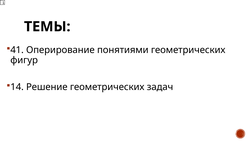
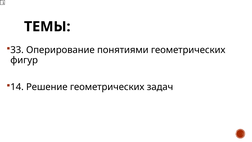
41: 41 -> 33
